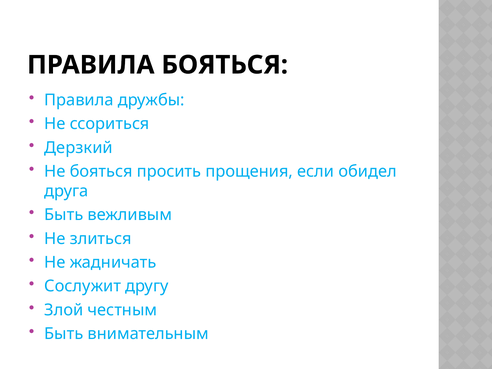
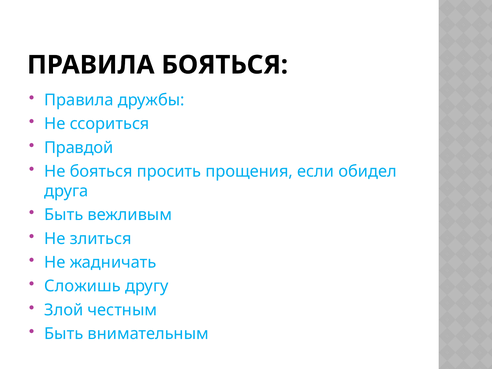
Дерзкий: Дерзкий -> Правдой
Сослужит: Сослужит -> Сложишь
